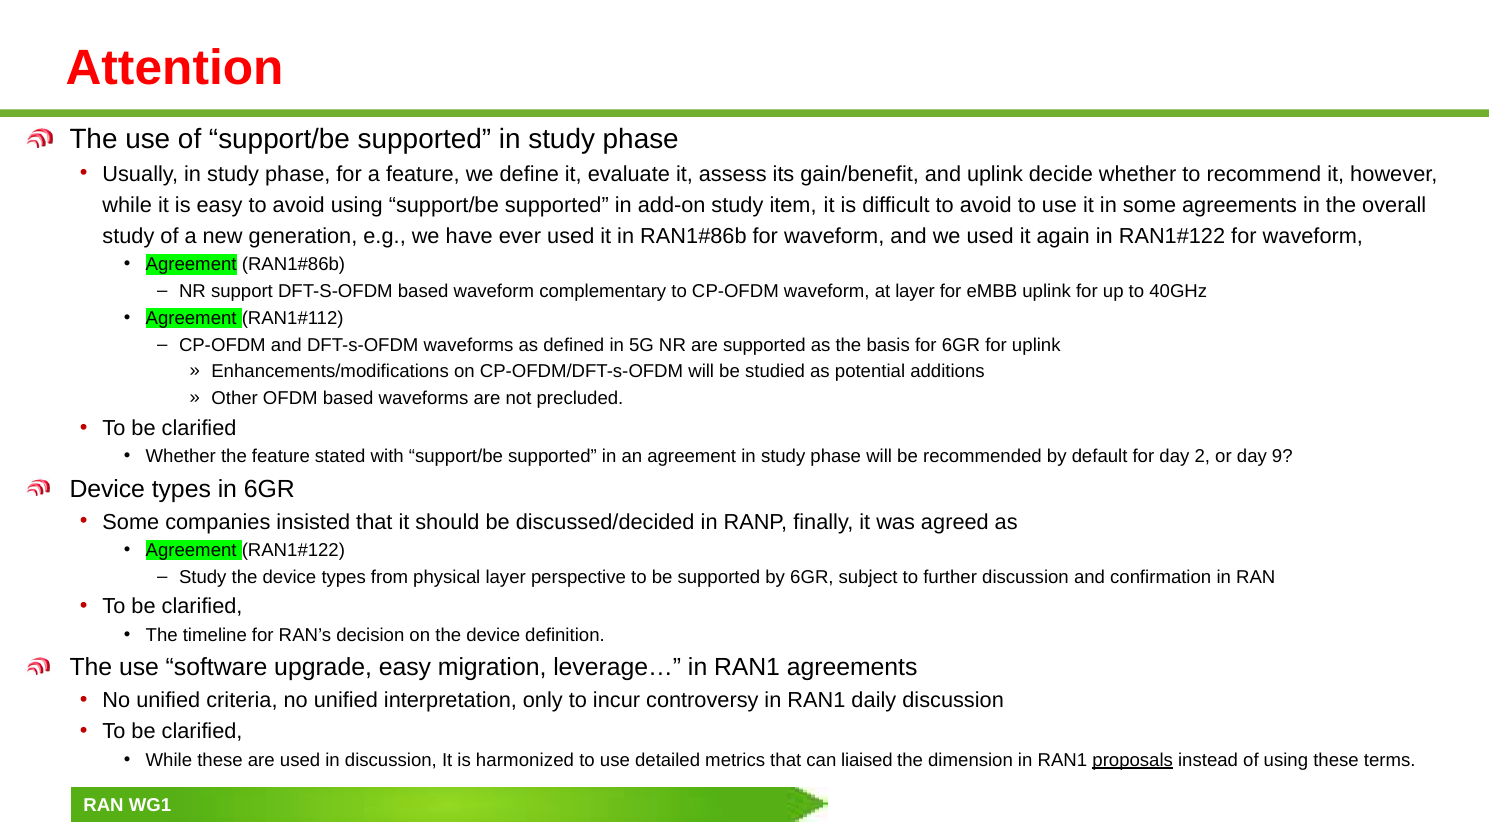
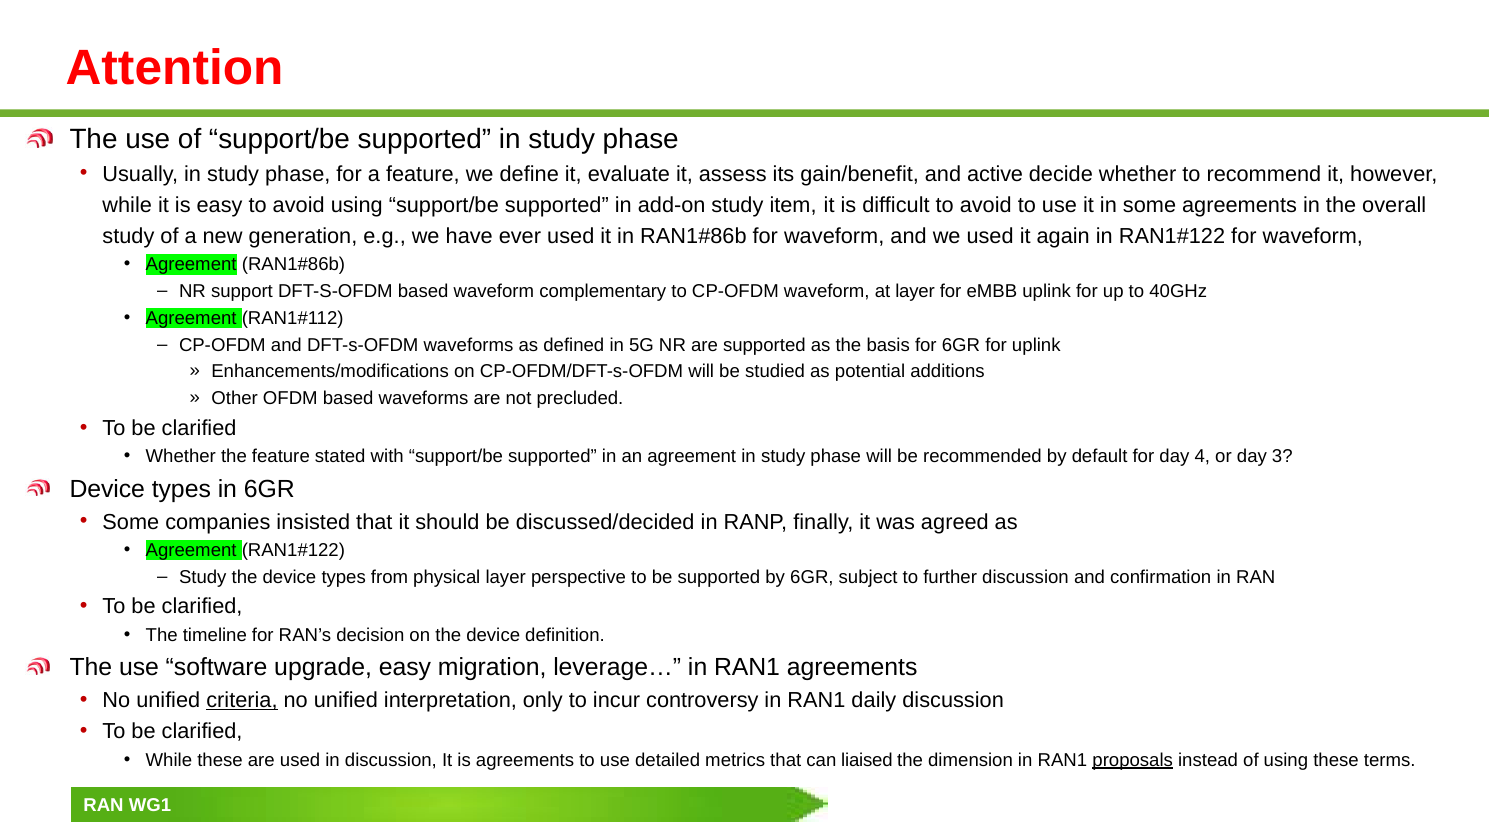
and uplink: uplink -> active
2: 2 -> 4
9: 9 -> 3
criteria underline: none -> present
is harmonized: harmonized -> agreements
